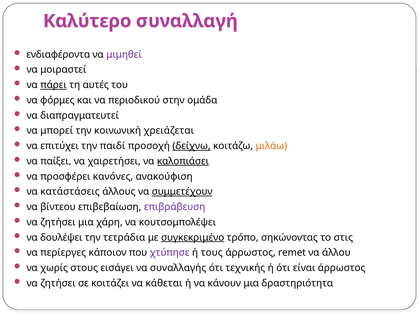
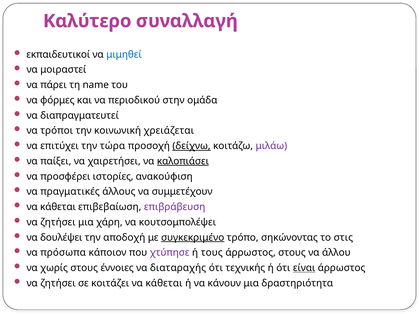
ενδιαφέροντα: ενδιαφέροντα -> εκπαιδευτικοί
μιμηθεί colour: purple -> blue
πάρει underline: present -> none
αυτές: αυτές -> name
μπορεί: μπορεί -> τρόποι
παιδί: παιδί -> τώρα
μιλάω colour: orange -> purple
κανόνες: κανόνες -> ιστορίες
κατάστάσεις: κατάστάσεις -> πραγματικές
συμμετέχουν underline: present -> none
βίντεου at (58, 207): βίντεου -> κάθεται
τετράδια: τετράδια -> αποδοχή
περίεργες: περίεργες -> πρόσωπα
άρρωστος remet: remet -> στους
εισάγει: εισάγει -> έννοιες
συναλλαγής: συναλλαγής -> διαταραχής
είναι underline: none -> present
